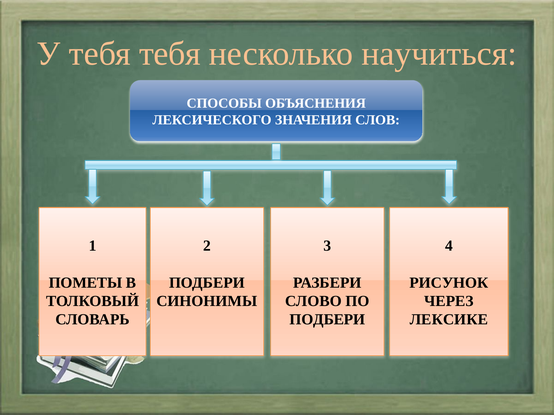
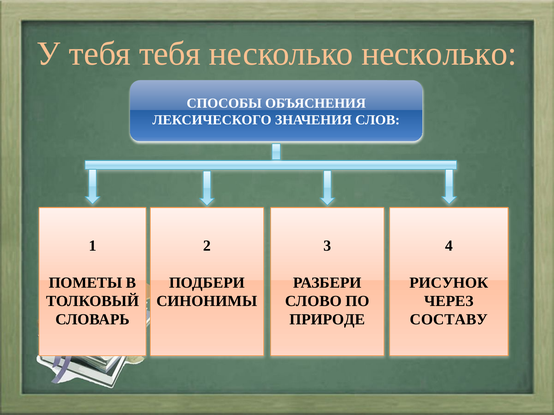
несколько научиться: научиться -> несколько
ПОДБЕРИ at (327, 320): ПОДБЕРИ -> ПРИРОДЕ
ЛЕКСИКЕ: ЛЕКСИКЕ -> СОСТАВУ
